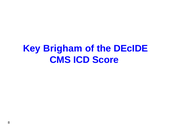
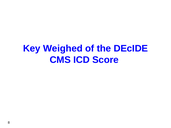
Brigham: Brigham -> Weighed
